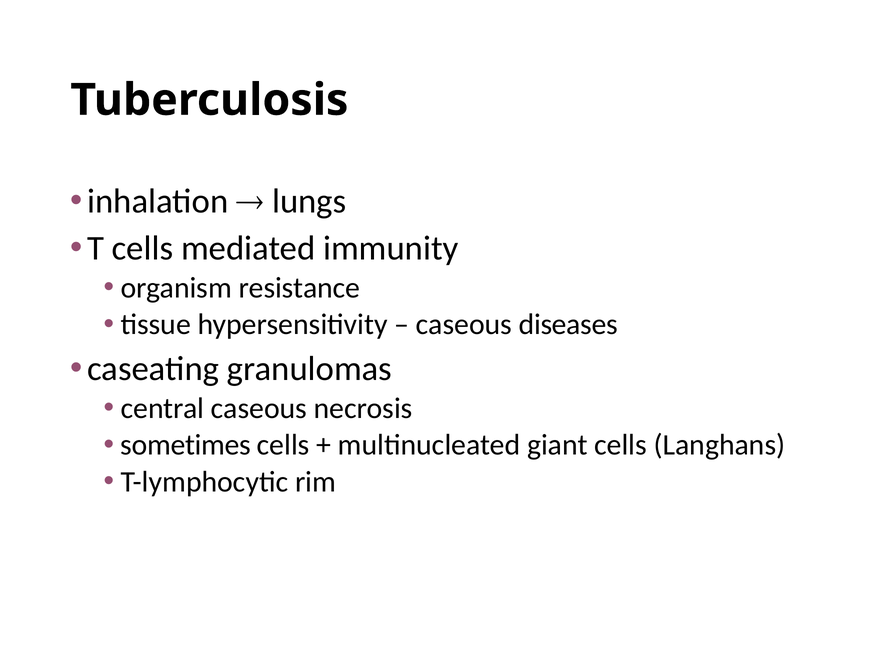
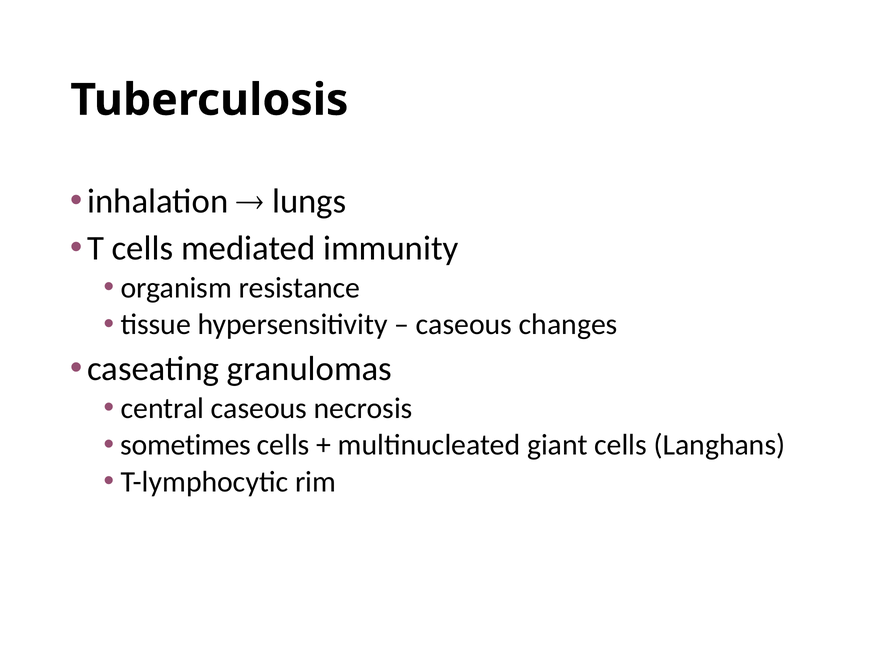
diseases: diseases -> changes
